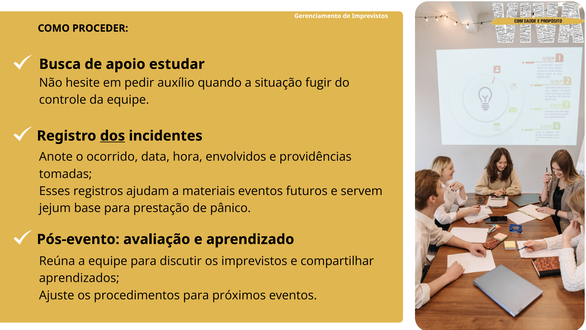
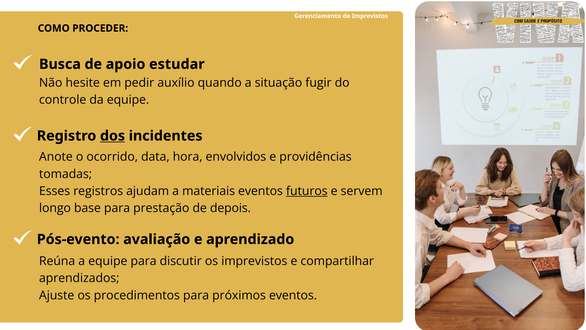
futuros underline: none -> present
jejum: jejum -> longo
pânico: pânico -> depois
